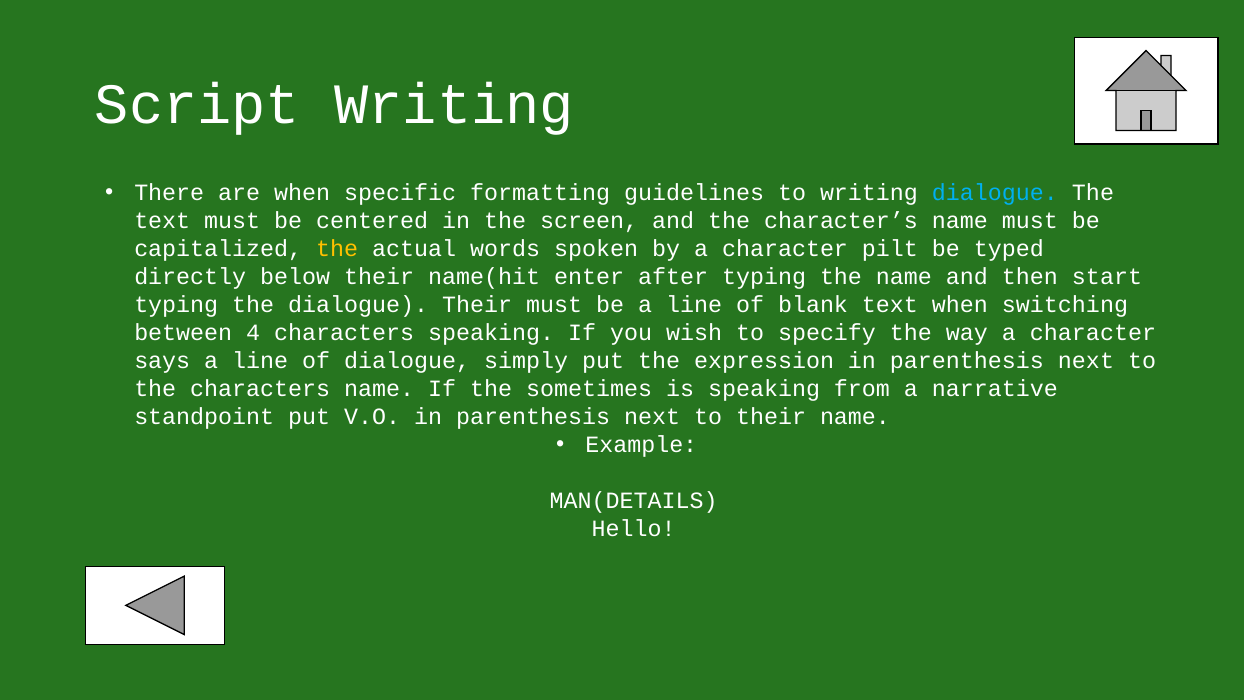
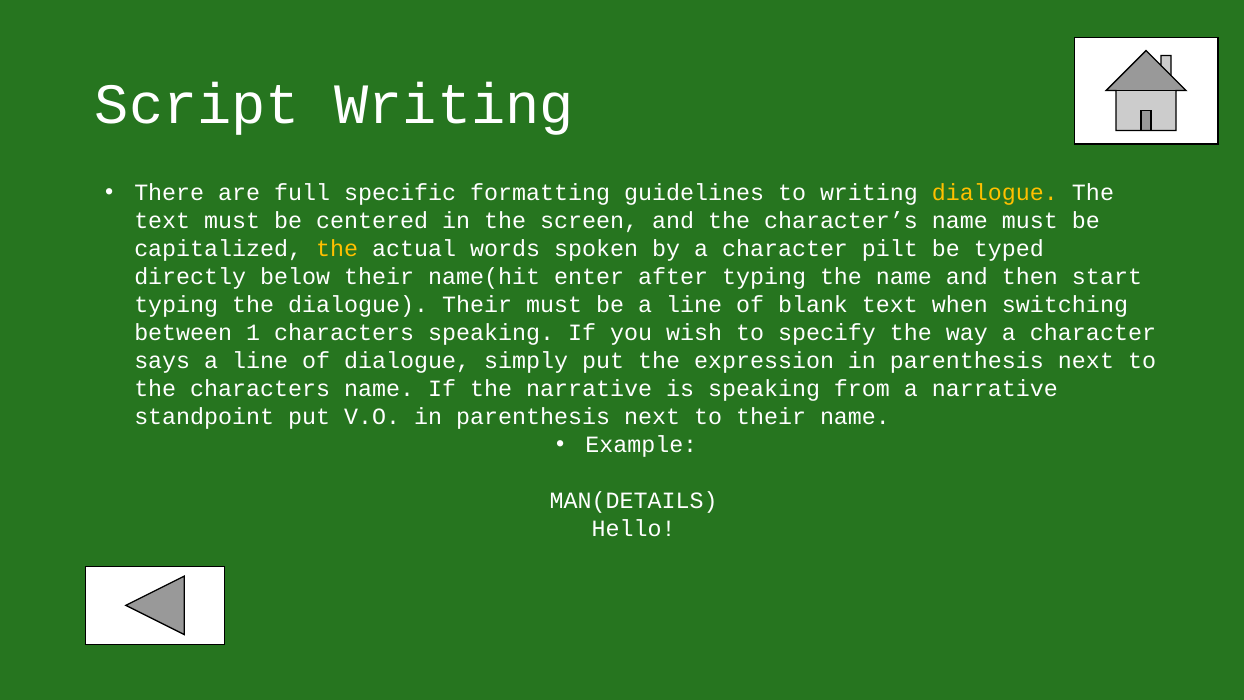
are when: when -> full
dialogue at (995, 193) colour: light blue -> yellow
4: 4 -> 1
the sometimes: sometimes -> narrative
